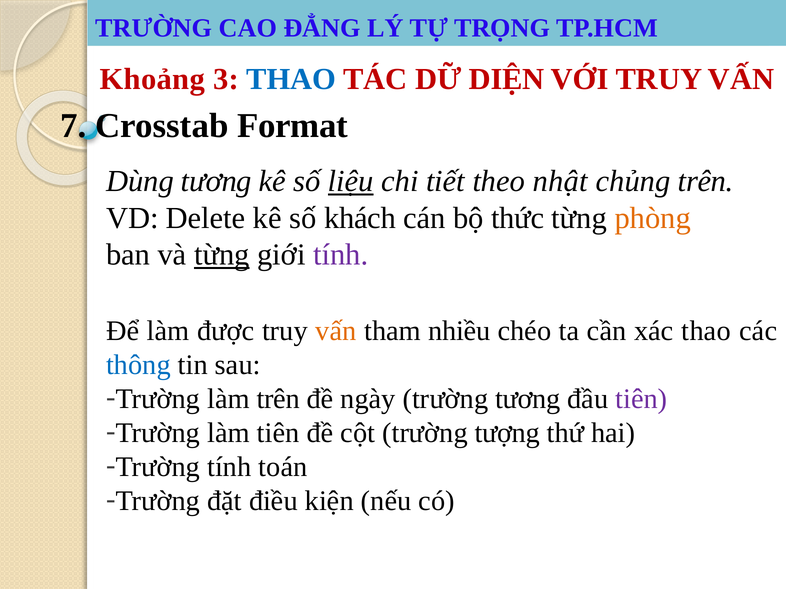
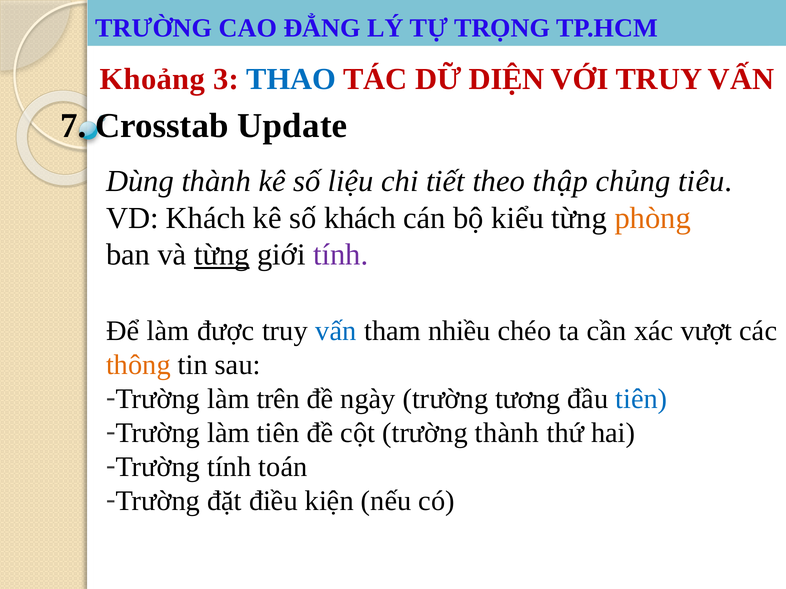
Format: Format -> Update
Dùng tương: tương -> thành
liệu underline: present -> none
nhật: nhật -> thập
chủng trên: trên -> tiêu
VD Delete: Delete -> Khách
thức: thức -> kiểu
vấn at (336, 331) colour: orange -> blue
xác thao: thao -> vượt
thông colour: blue -> orange
tiên at (641, 399) colour: purple -> blue
trường tượng: tượng -> thành
